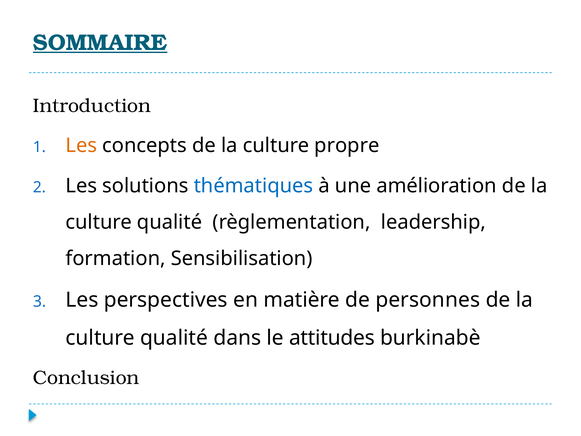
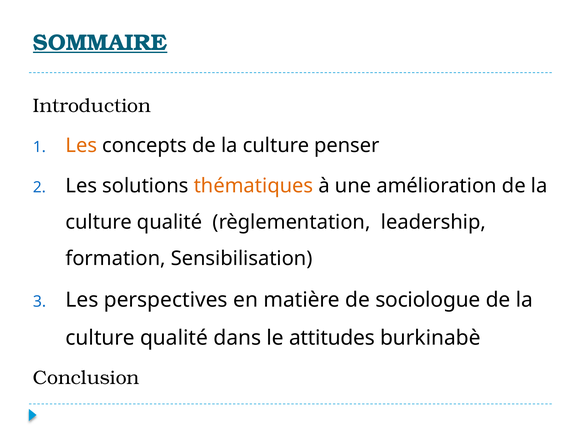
propre: propre -> penser
thématiques colour: blue -> orange
personnes: personnes -> sociologue
